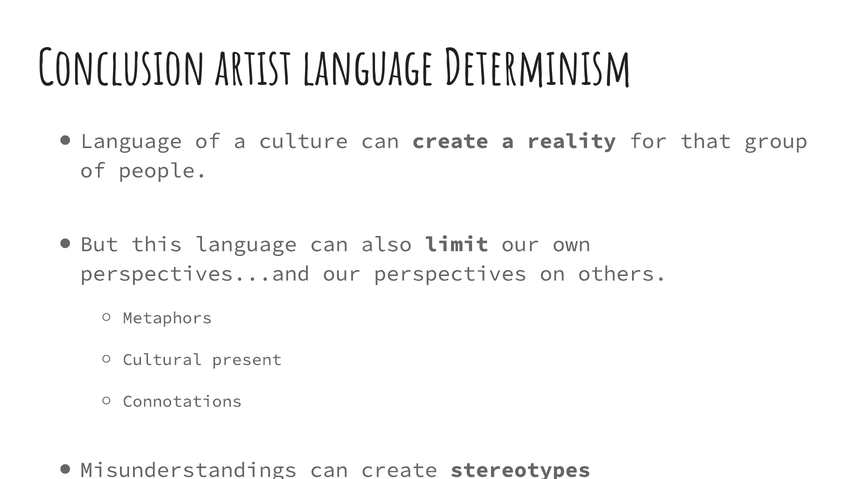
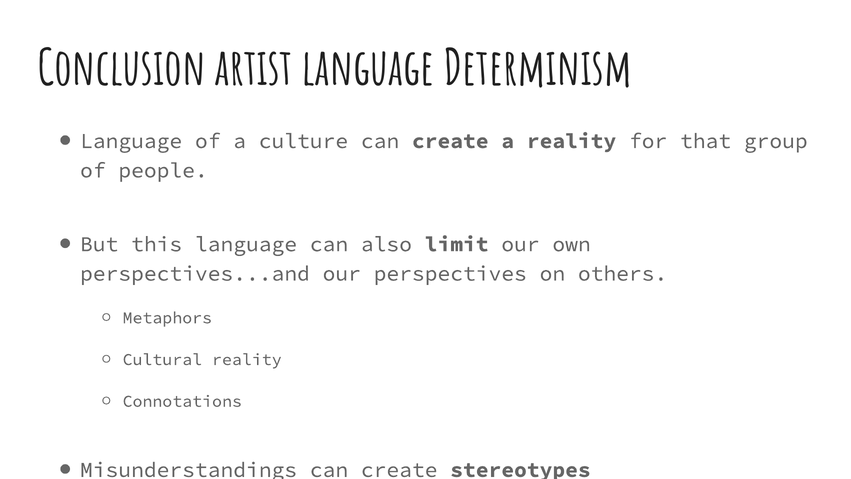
Cultural present: present -> reality
